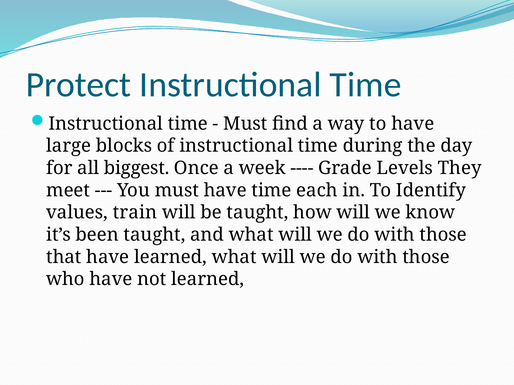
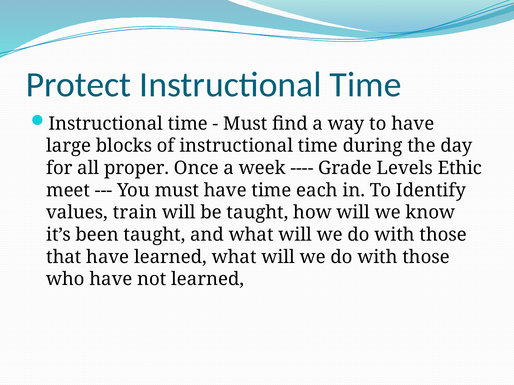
biggest: biggest -> proper
They: They -> Ethic
